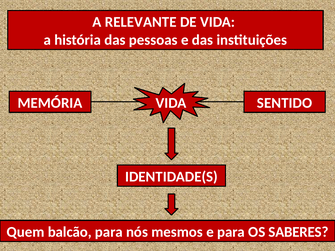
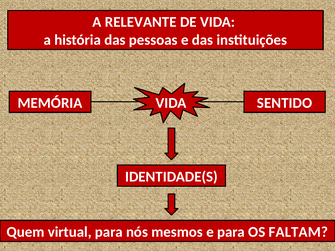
balcão: balcão -> virtual
SABERES: SABERES -> FALTAM
